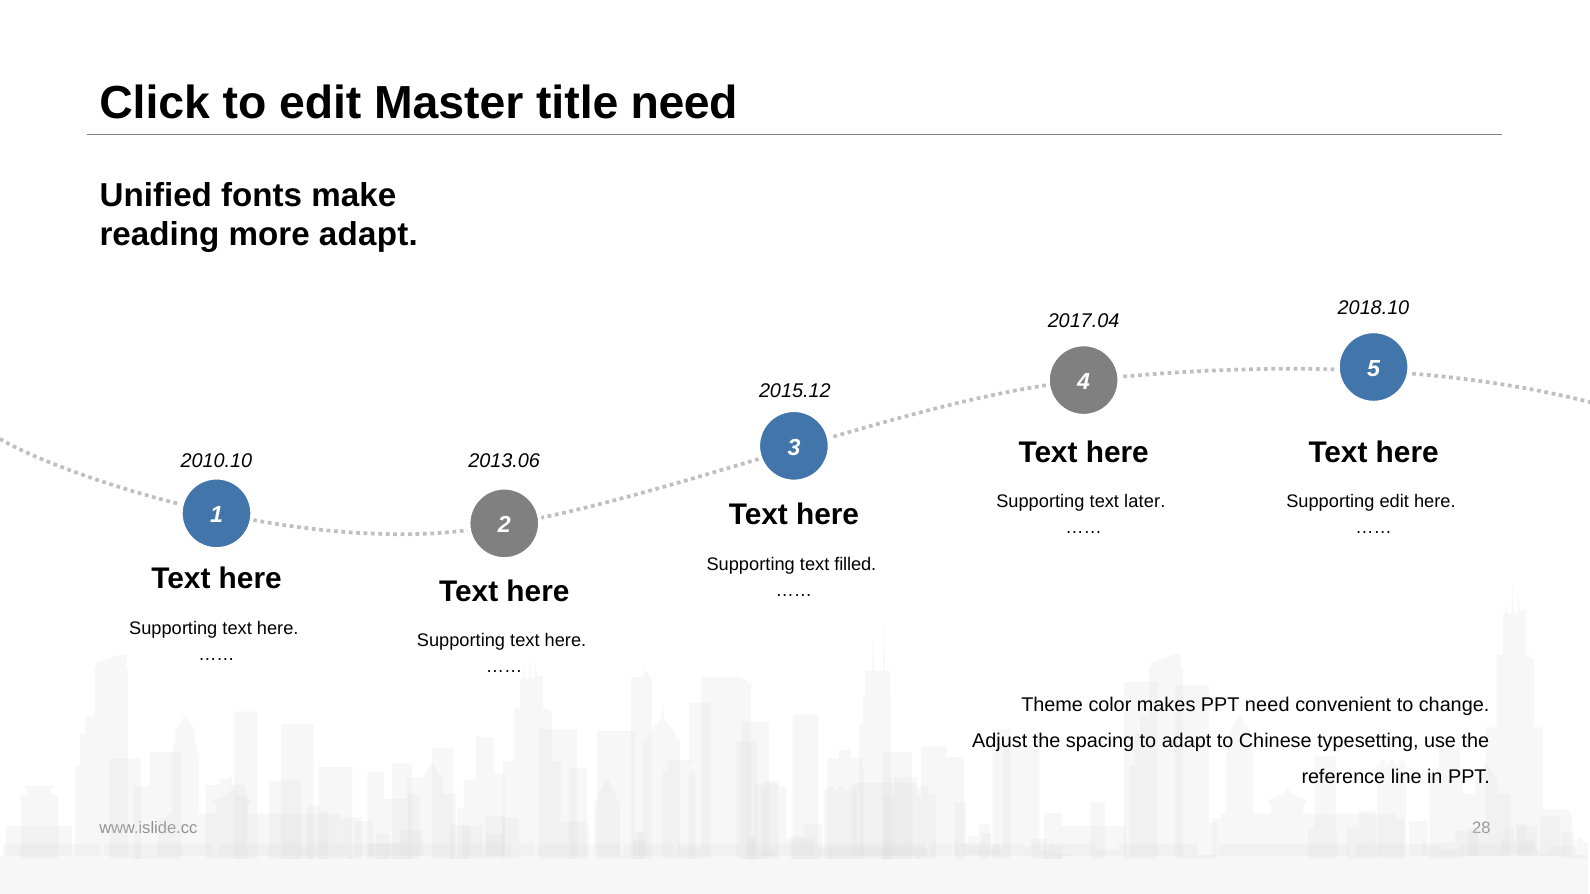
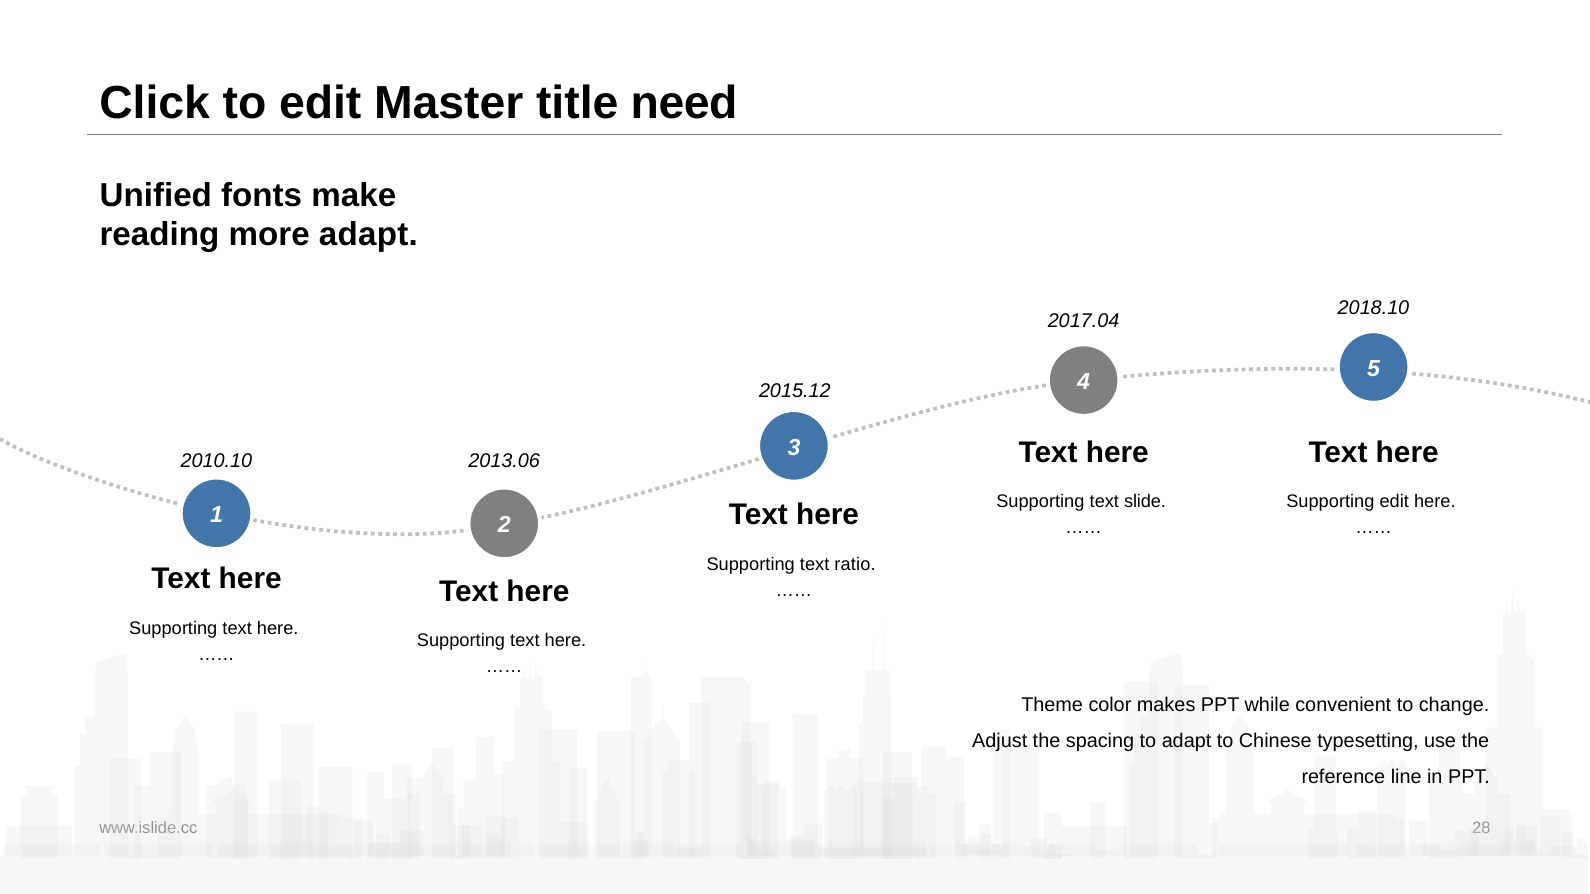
later: later -> slide
filled: filled -> ratio
PPT need: need -> while
